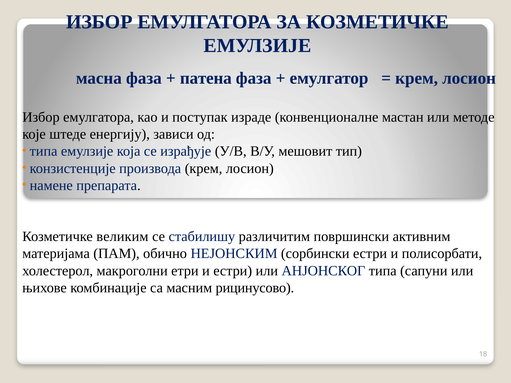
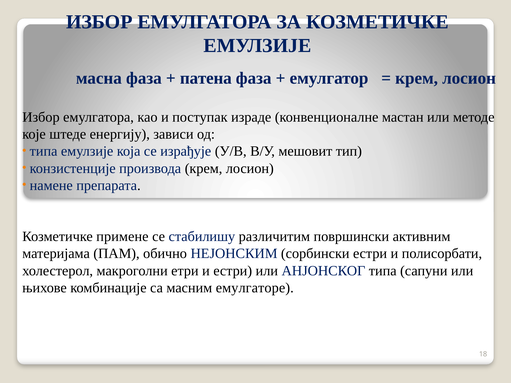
великим: великим -> примене
рицинусово: рицинусово -> емулгаторе
